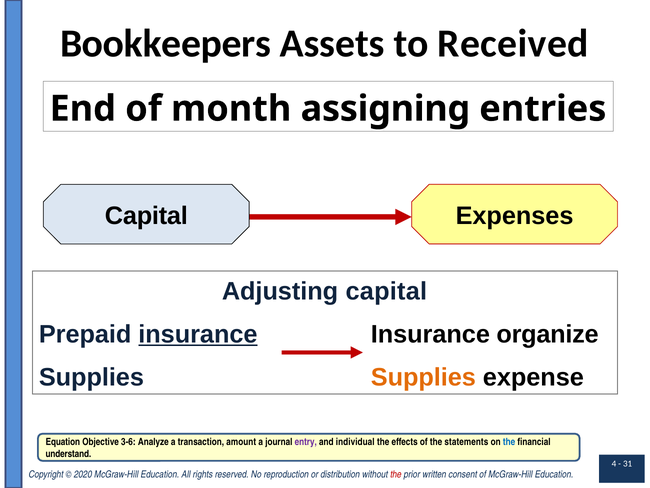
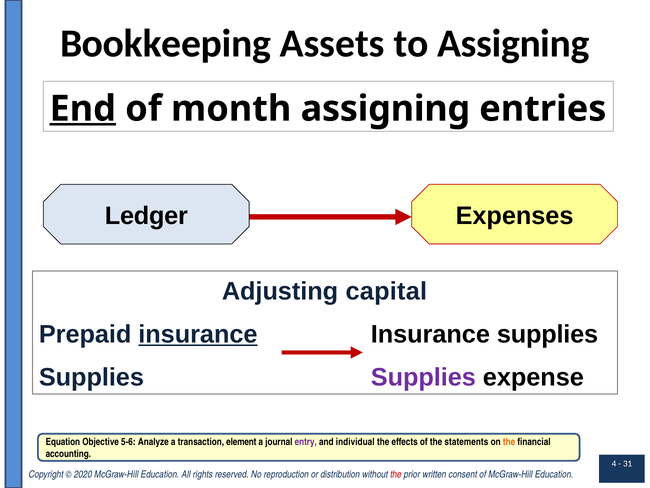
Bookkeepers: Bookkeepers -> Bookkeeping
to Received: Received -> Assigning
End underline: none -> present
Capital at (146, 216): Capital -> Ledger
Insurance organize: organize -> supplies
Supplies at (423, 377) colour: orange -> purple
3-6: 3-6 -> 5-6
amount: amount -> element
the at (509, 442) colour: blue -> orange
understand: understand -> accounting
